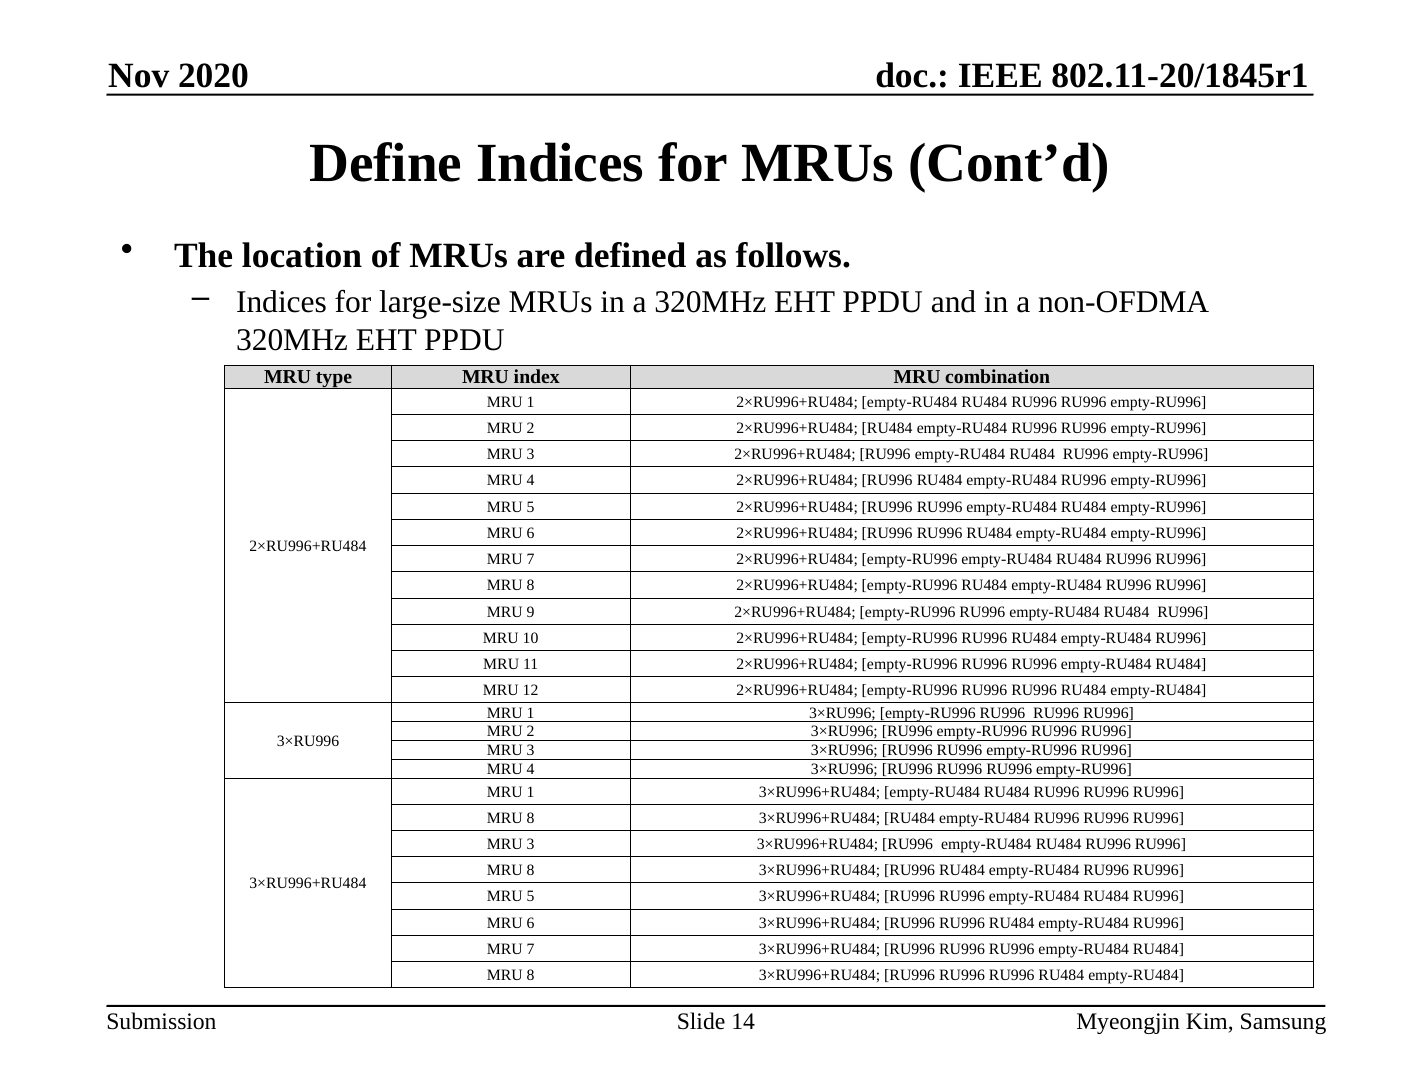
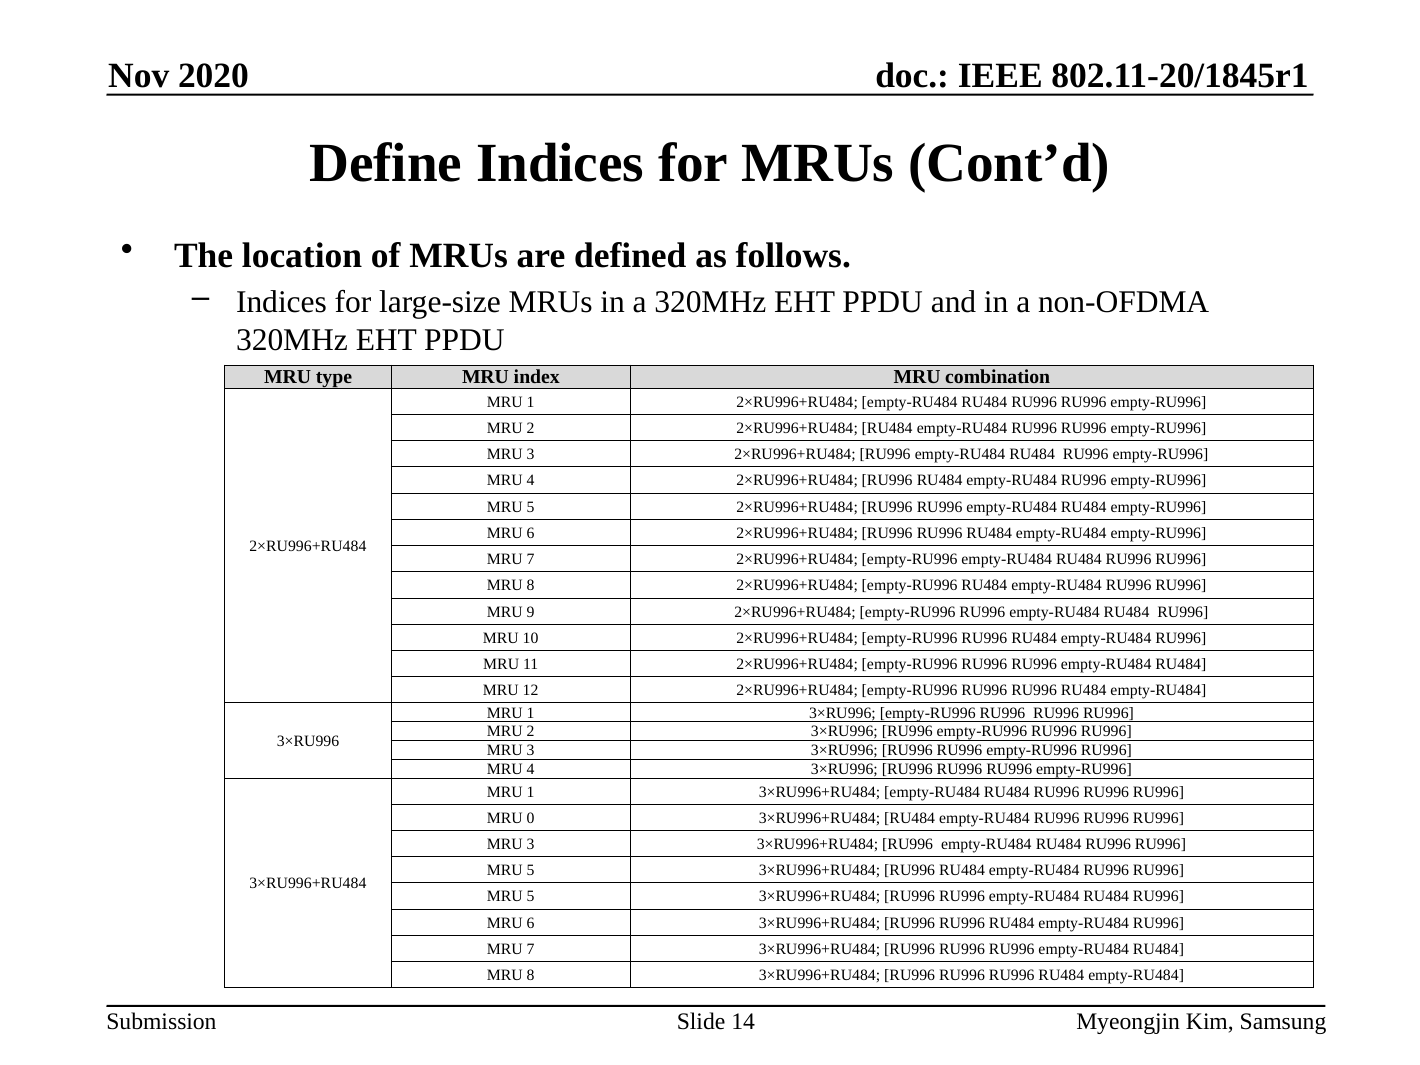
8 at (531, 818): 8 -> 0
8 at (531, 871): 8 -> 5
